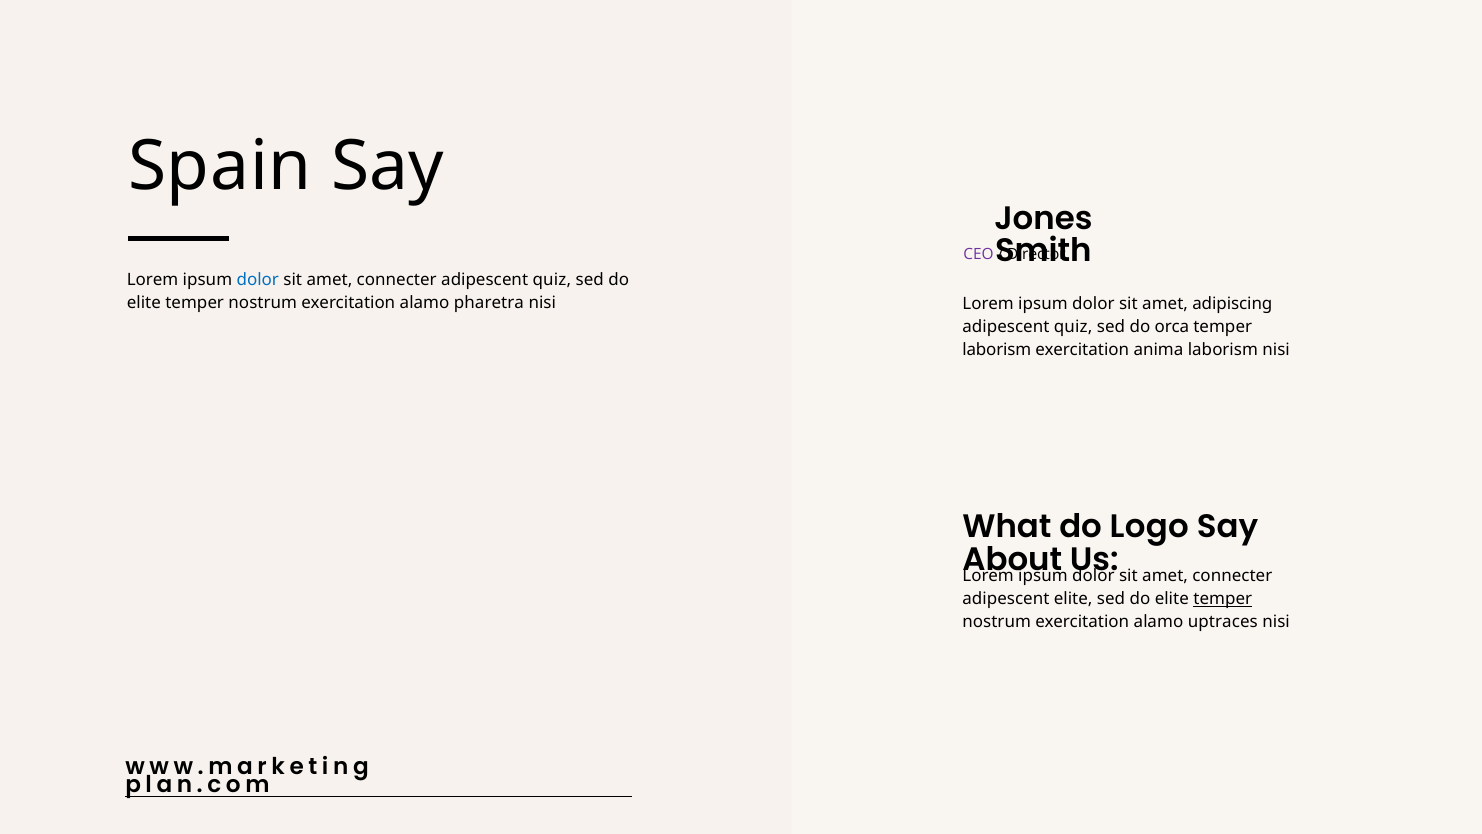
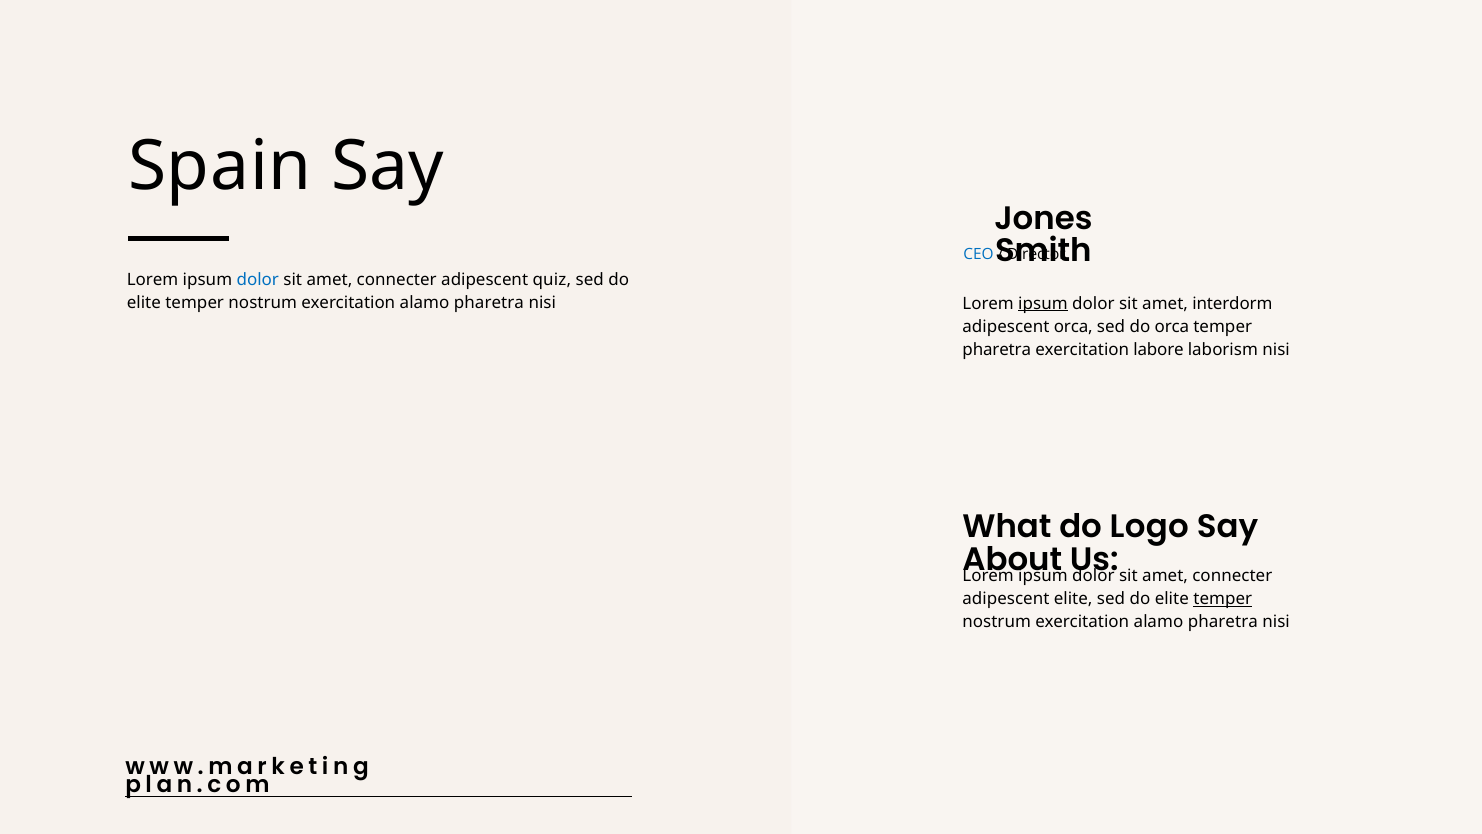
CEO colour: purple -> blue
ipsum at (1043, 303) underline: none -> present
adipiscing: adipiscing -> interdorm
quiz at (1073, 326): quiz -> orca
laborism at (997, 350): laborism -> pharetra
anima: anima -> labore
uptraces at (1223, 622): uptraces -> pharetra
